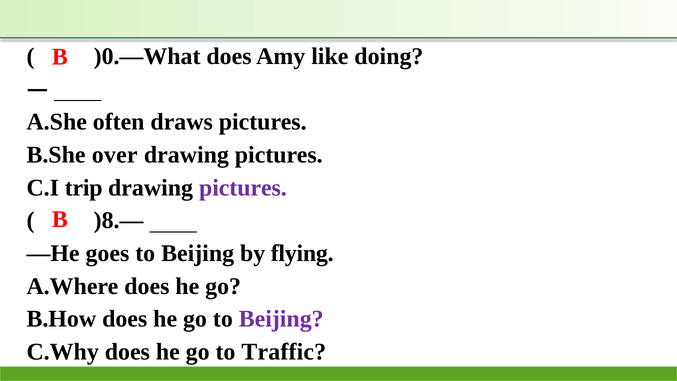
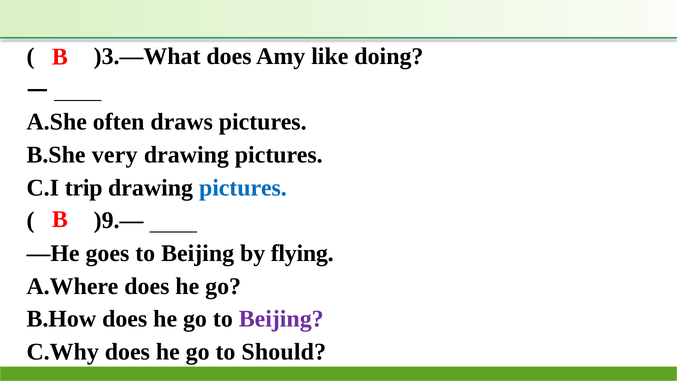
)0.—What: )0.—What -> )3.—What
over: over -> very
pictures at (243, 188) colour: purple -> blue
)8.—: )8.— -> )9.—
Traffic: Traffic -> Should
